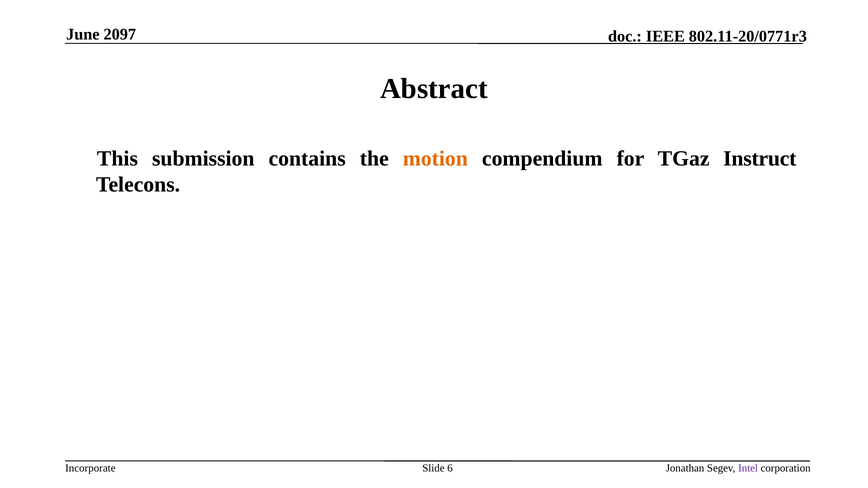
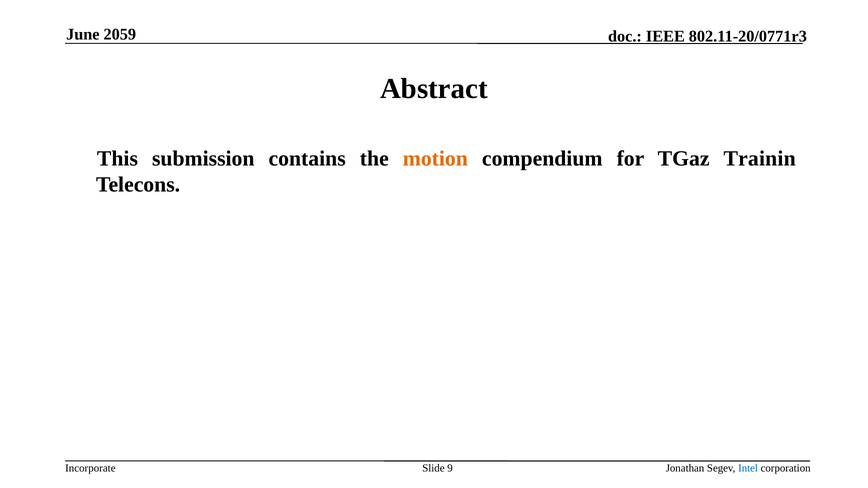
2097: 2097 -> 2059
Instruct: Instruct -> Trainin
6: 6 -> 9
Intel colour: purple -> blue
